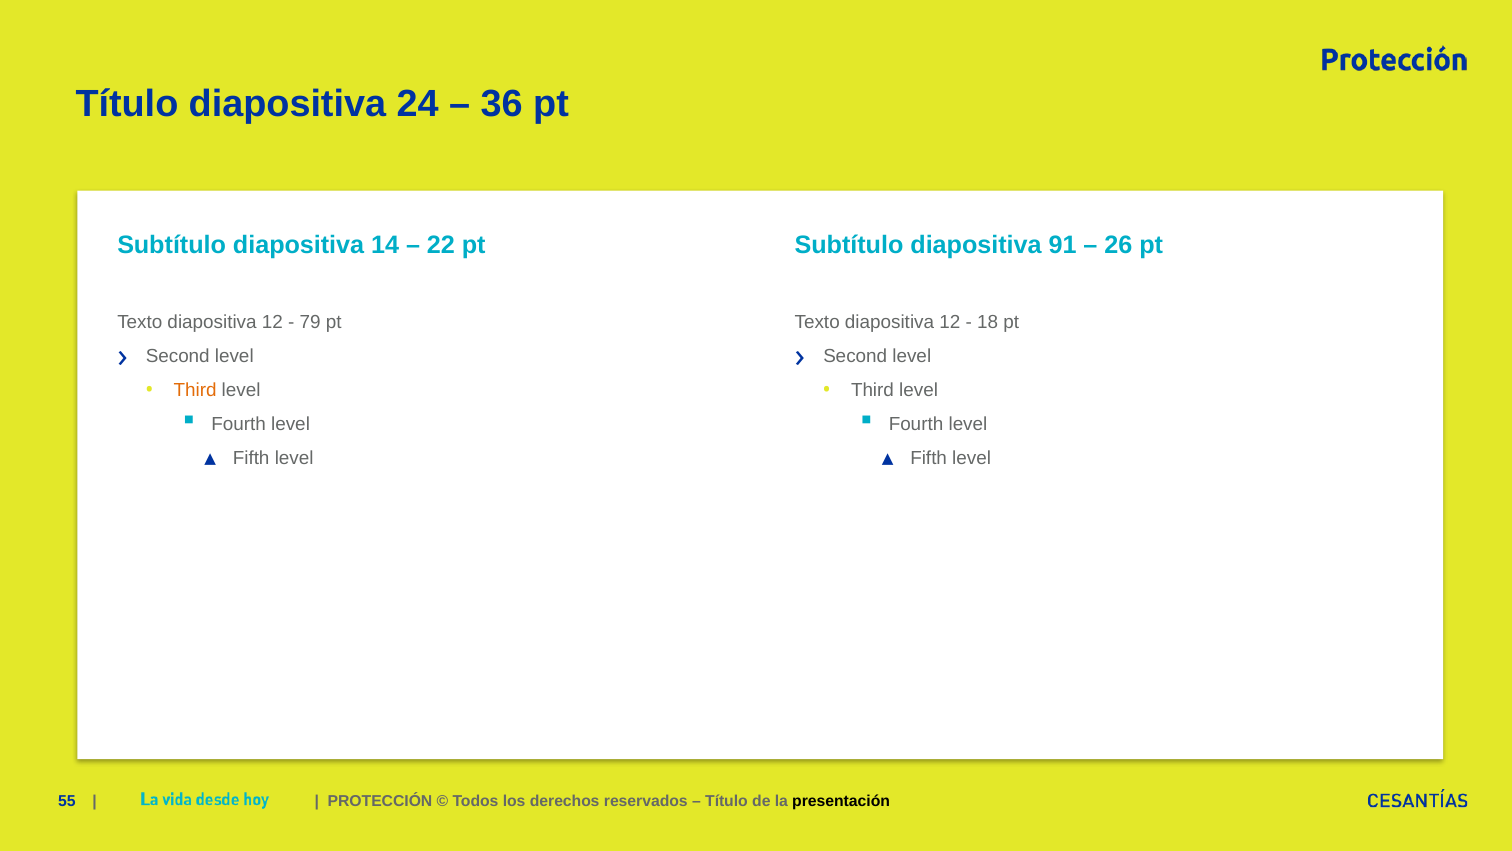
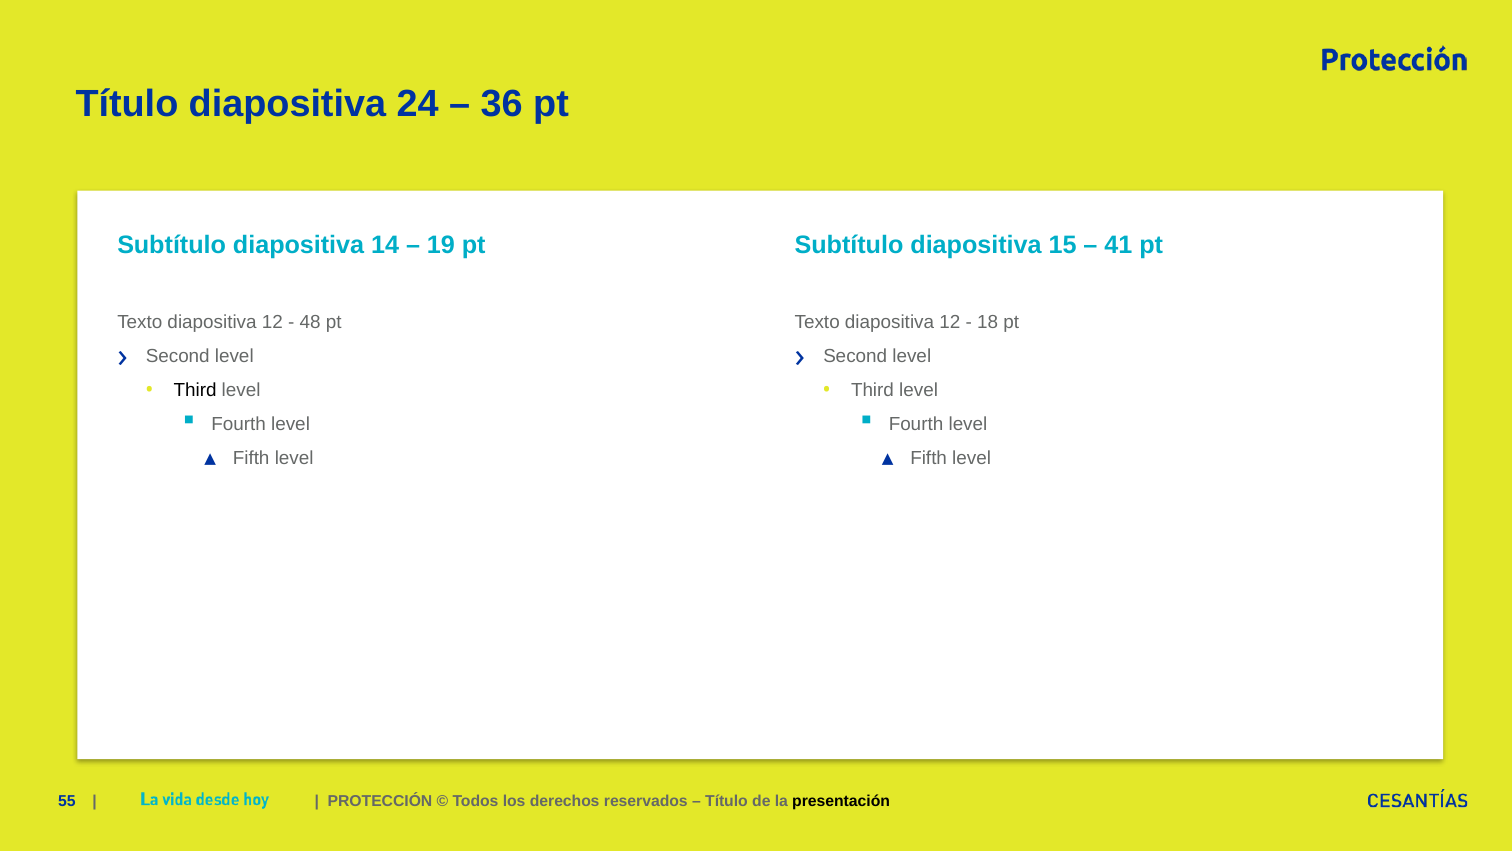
22: 22 -> 19
91: 91 -> 15
26: 26 -> 41
79: 79 -> 48
Third at (195, 390) colour: orange -> black
